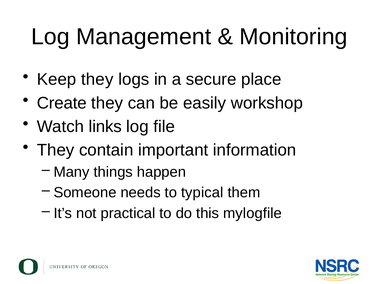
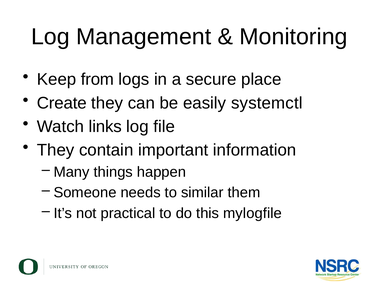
Keep they: they -> from
workshop: workshop -> systemctl
typical: typical -> similar
